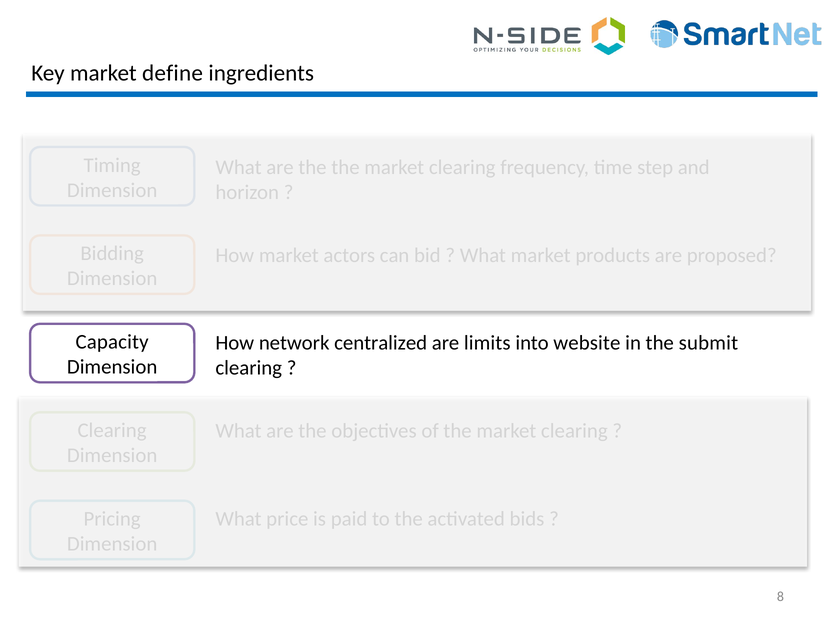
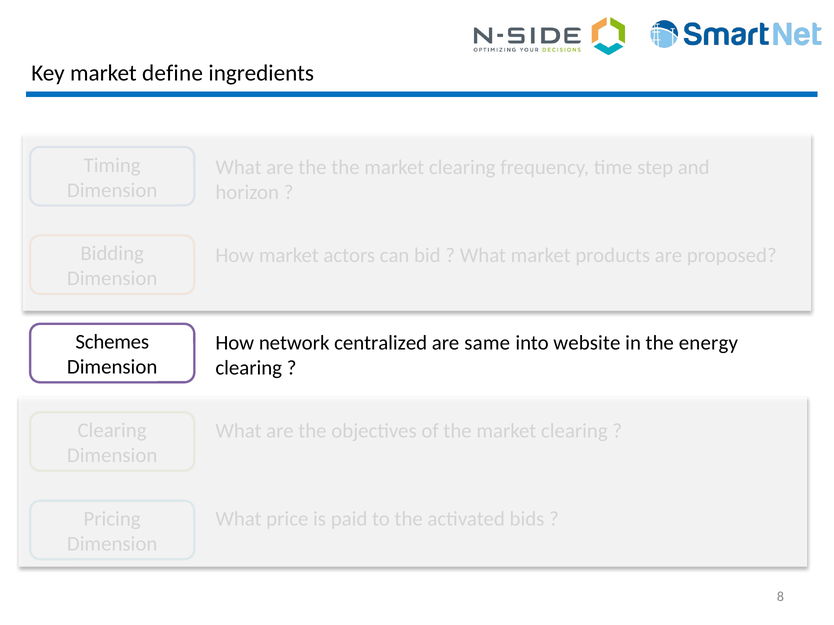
Capacity: Capacity -> Schemes
limits: limits -> same
submit: submit -> energy
